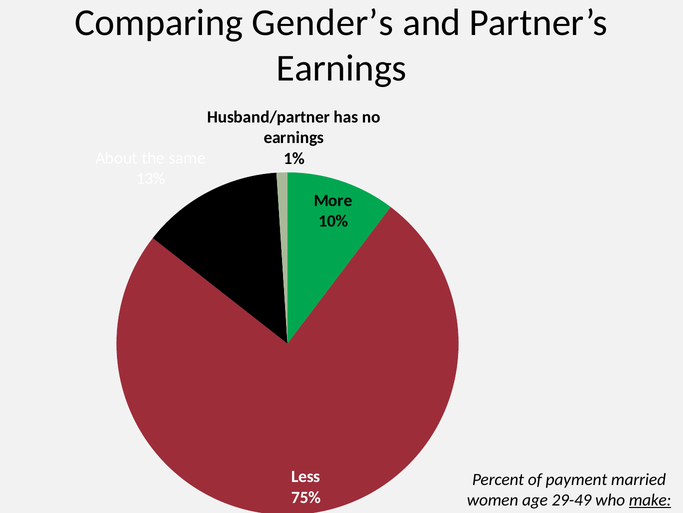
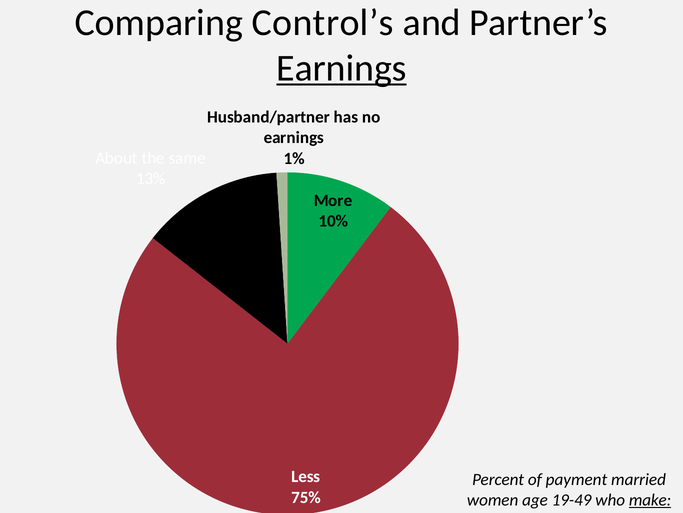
Gender’s: Gender’s -> Control’s
Earnings at (342, 68) underline: none -> present
29-49: 29-49 -> 19-49
